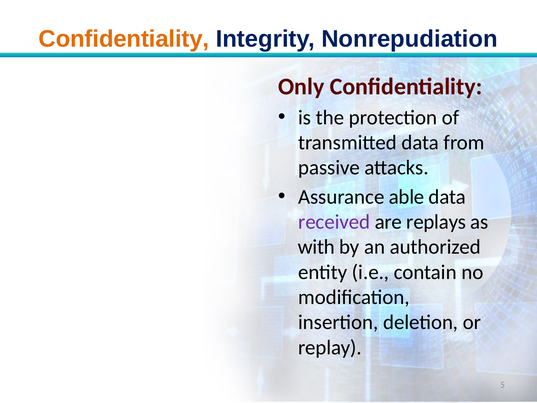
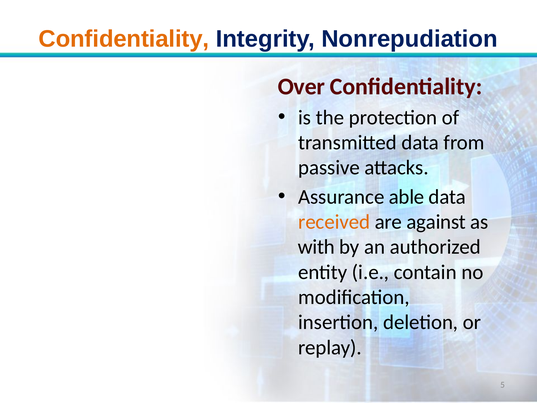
Only: Only -> Over
received colour: purple -> orange
replays: replays -> against
